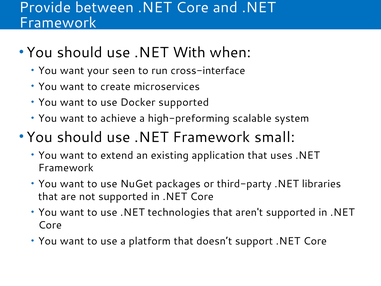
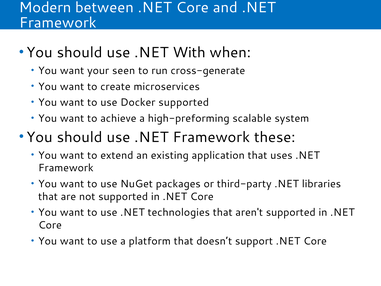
Provide: Provide -> Modern
cross-interface: cross-interface -> cross-generate
small: small -> these
